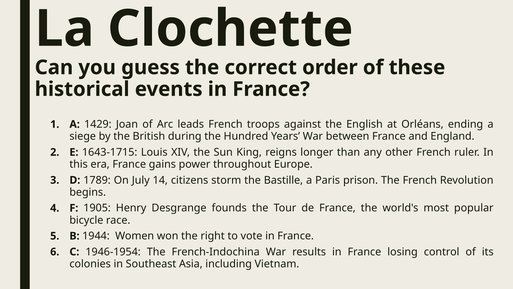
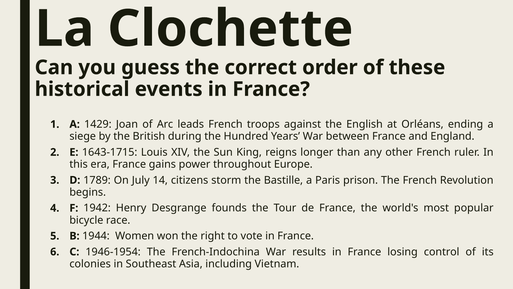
1905: 1905 -> 1942
